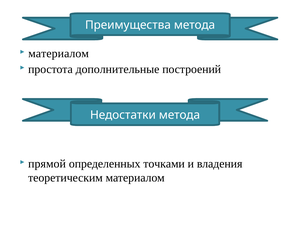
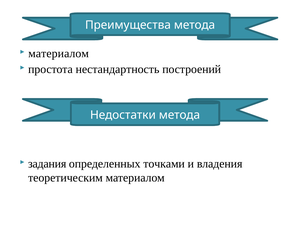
дополнительные: дополнительные -> нестандартность
прямой: прямой -> задания
